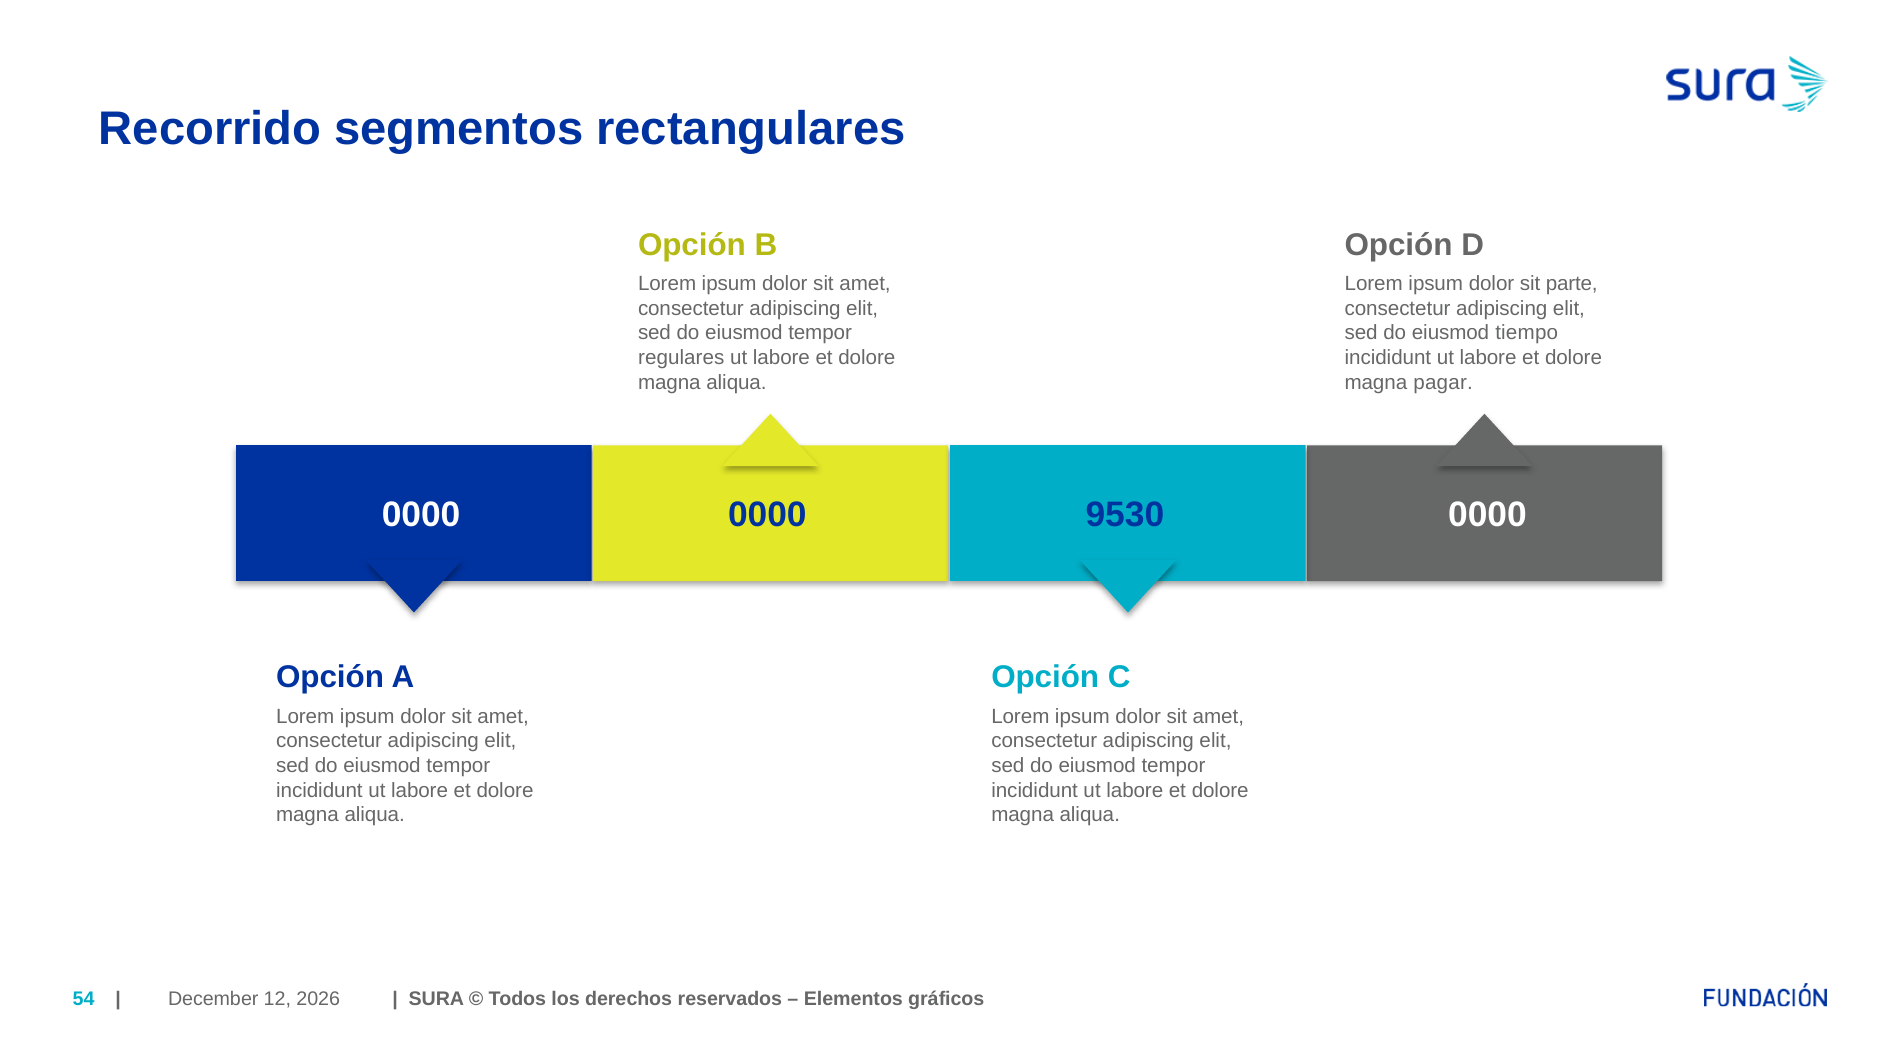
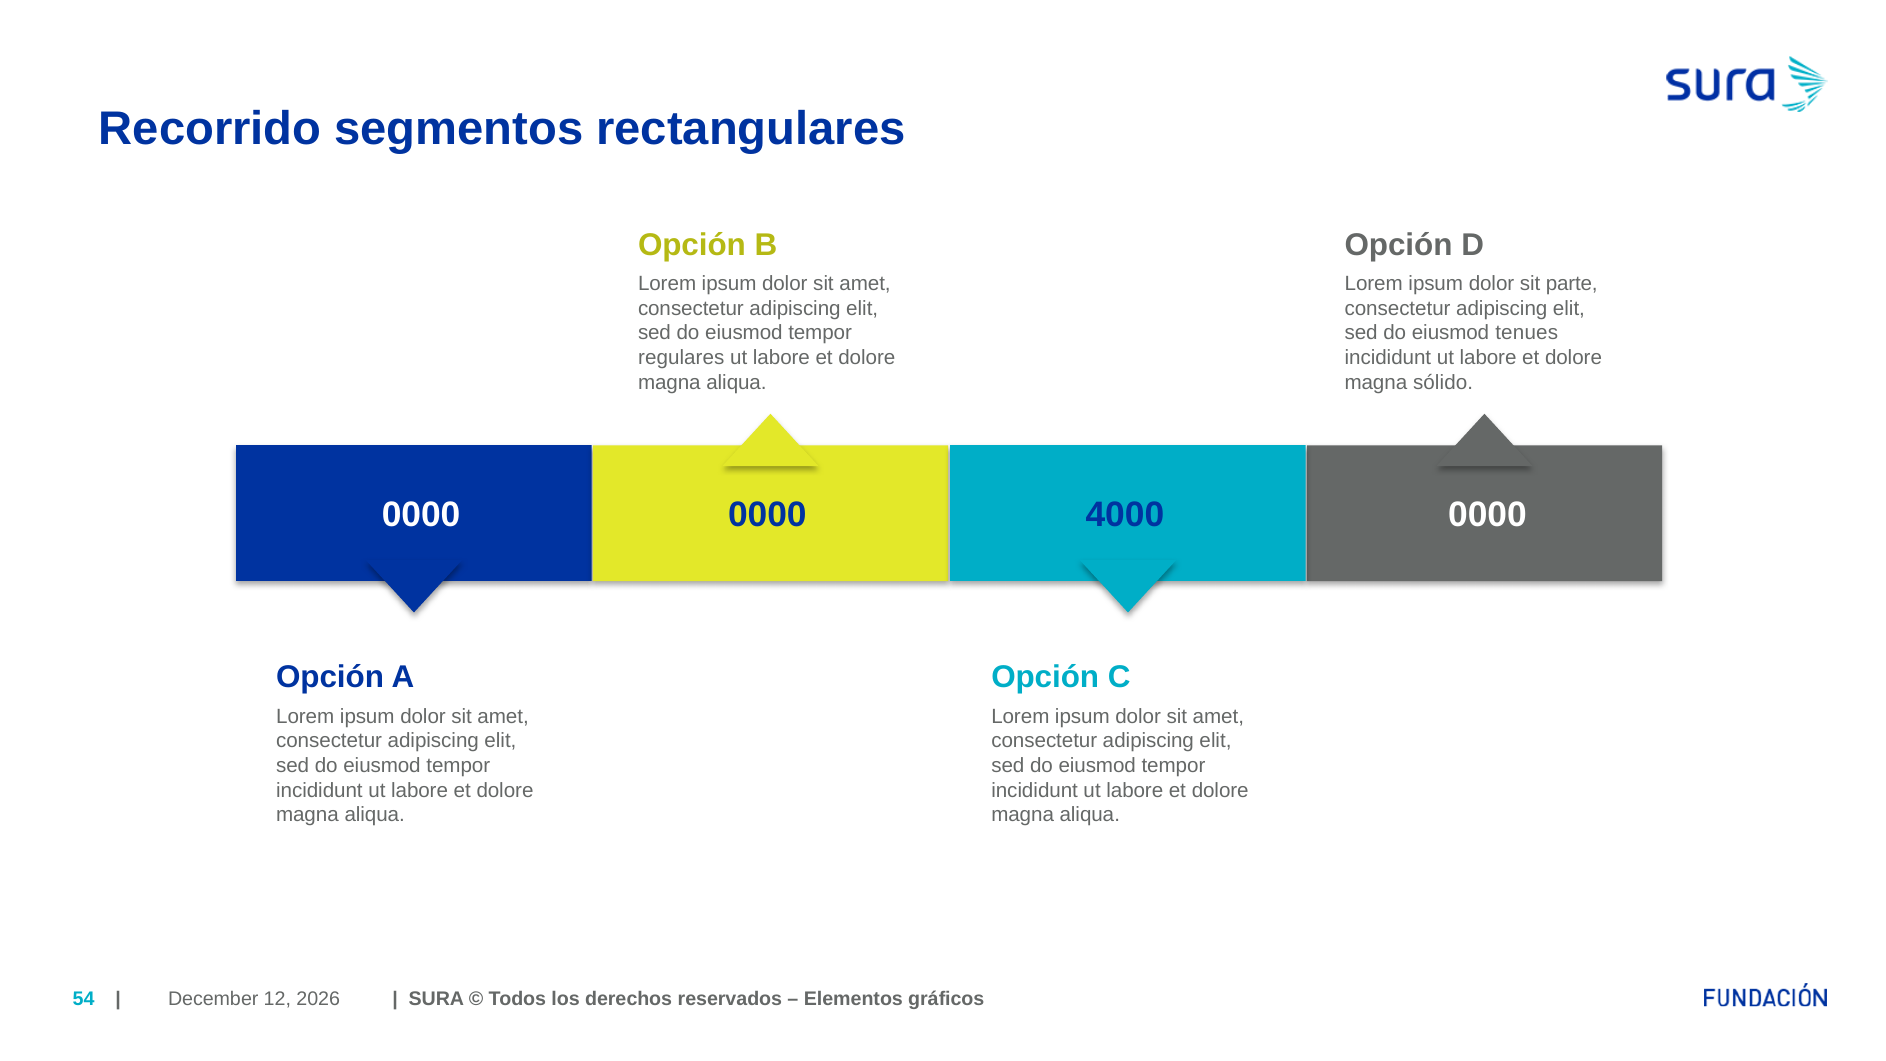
tiempo: tiempo -> tenues
pagar: pagar -> sólido
9530: 9530 -> 4000
